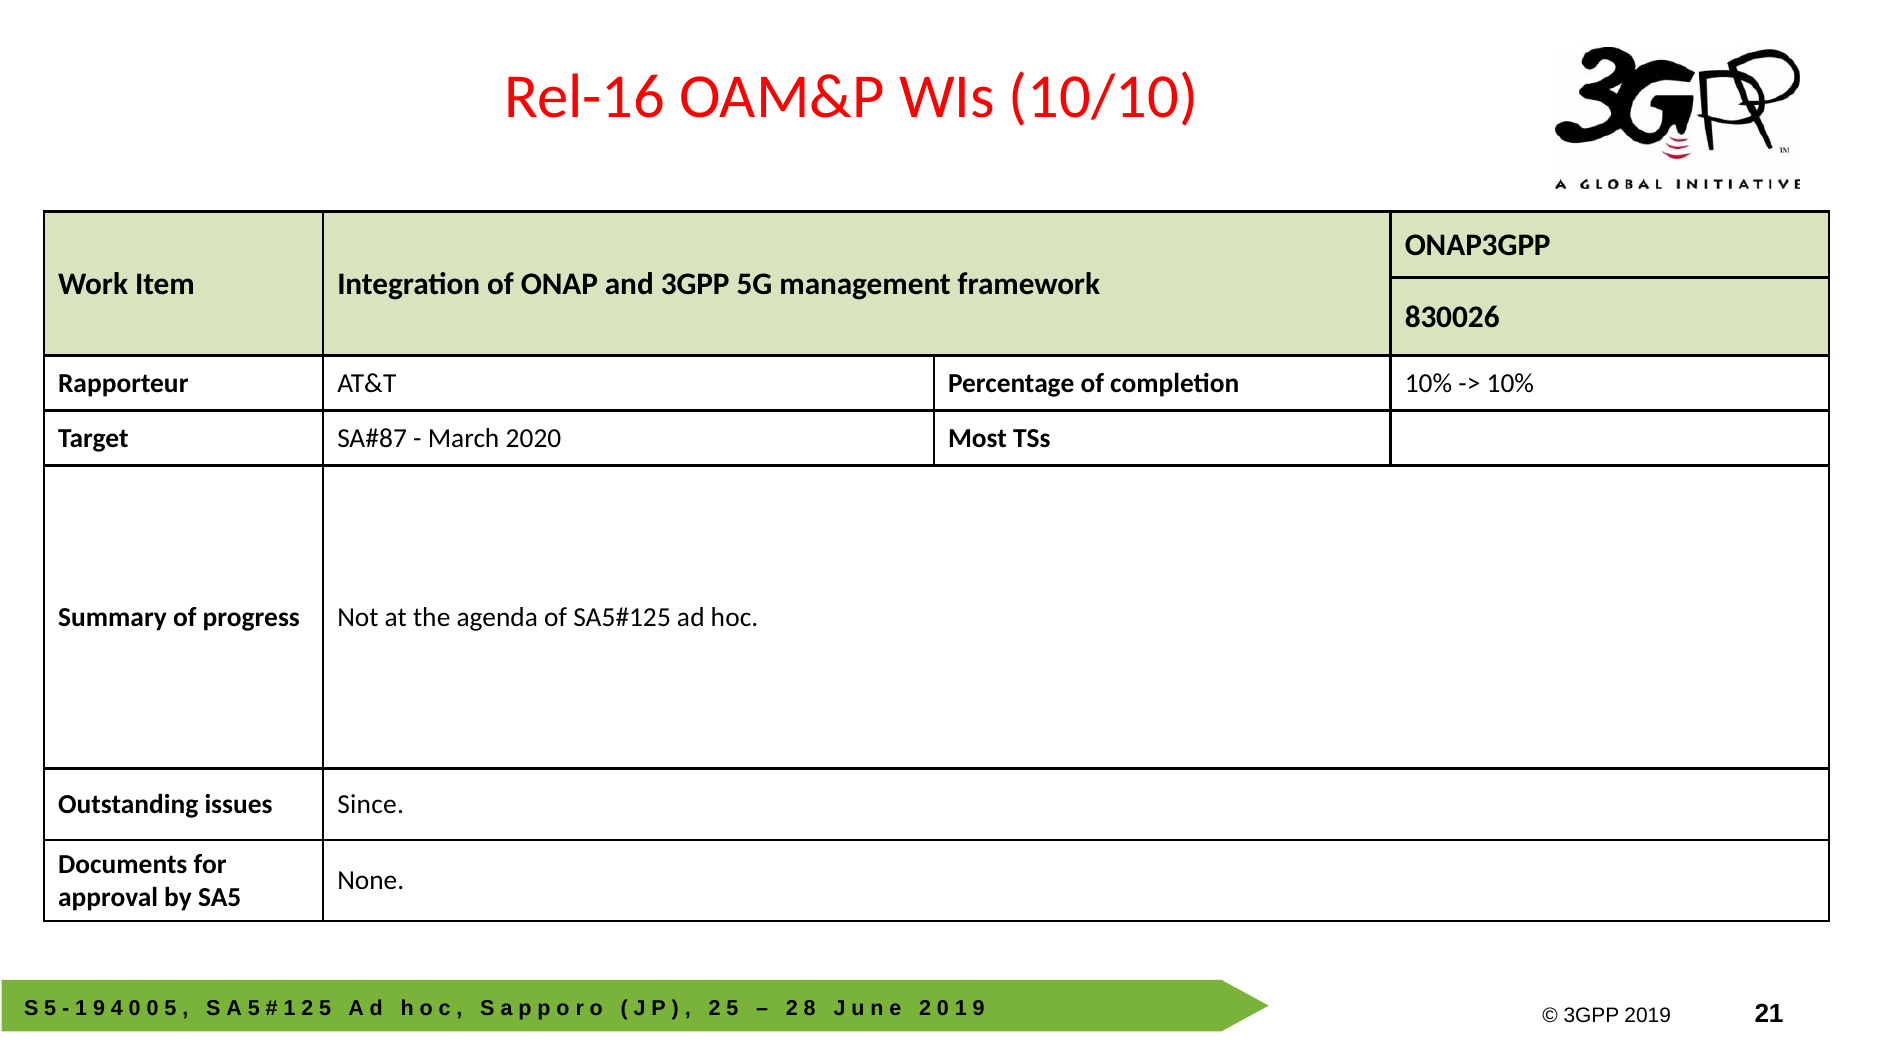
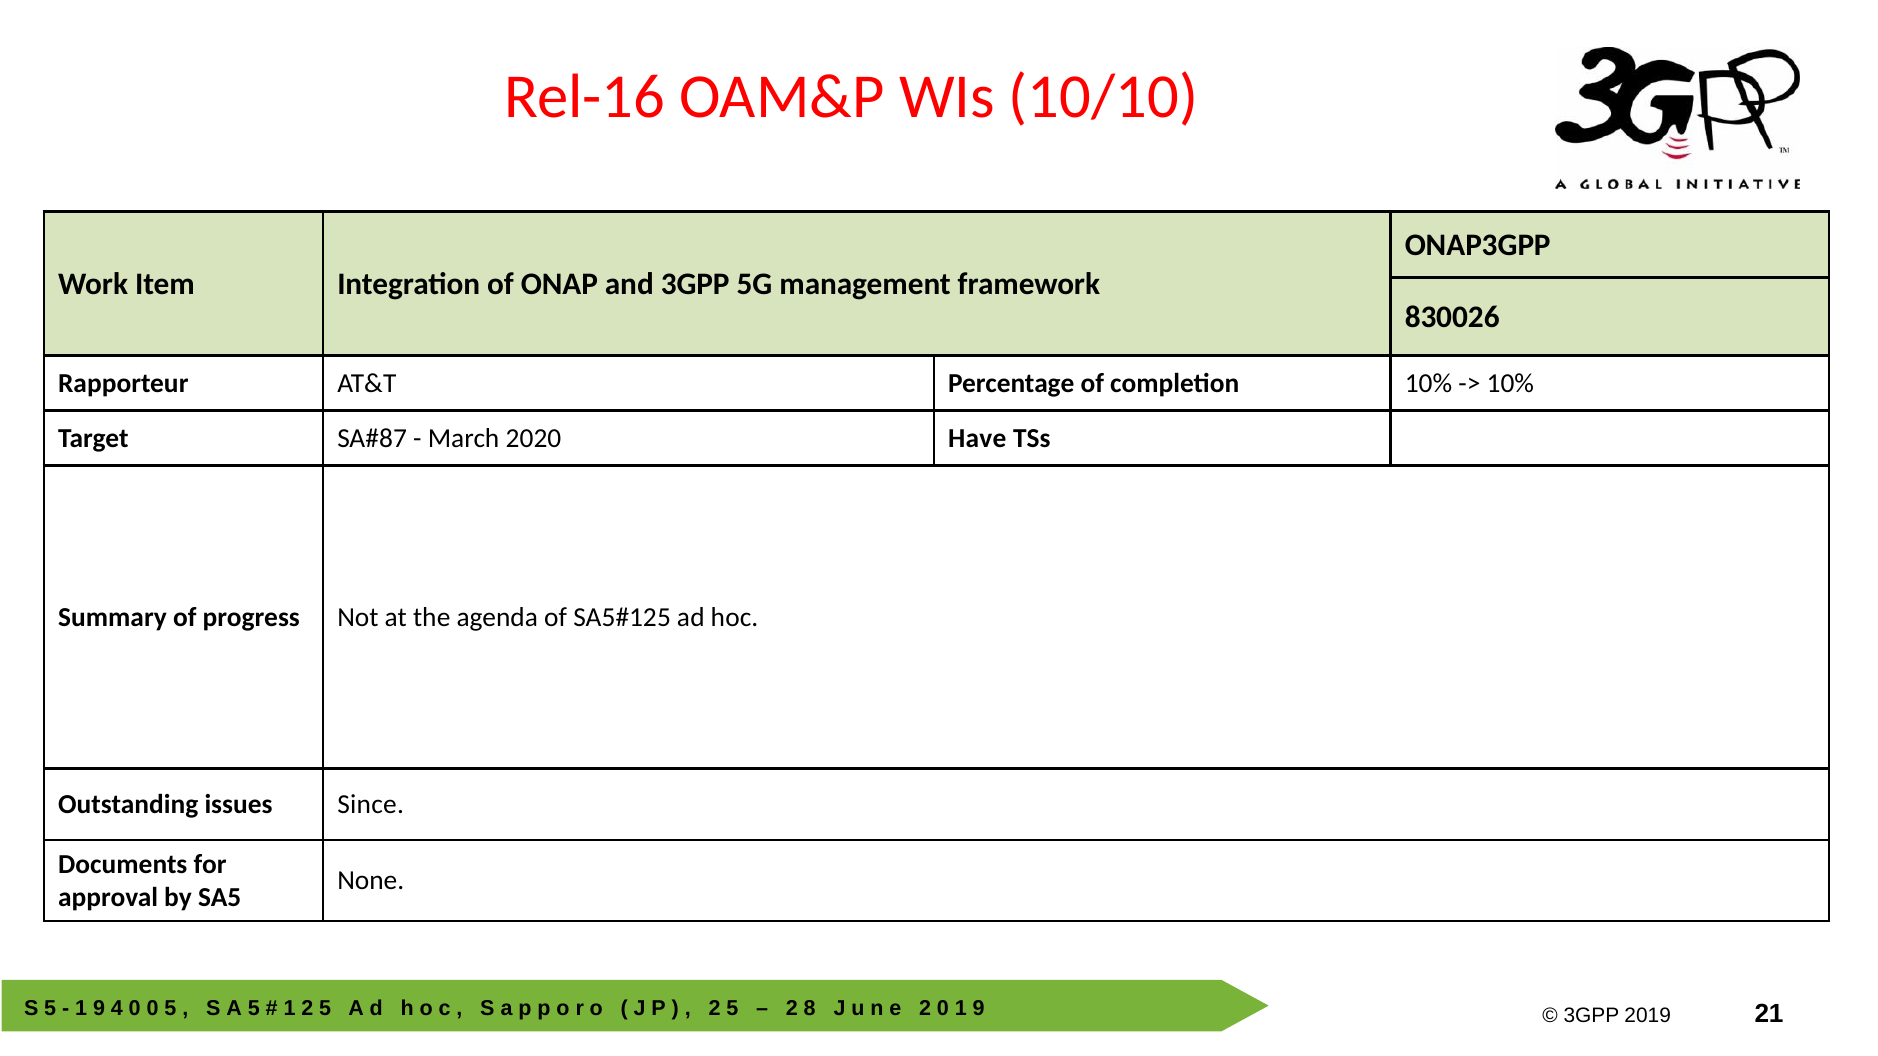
Most: Most -> Have
